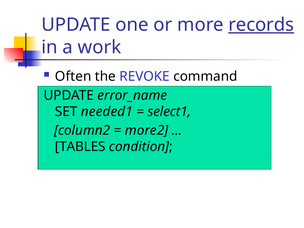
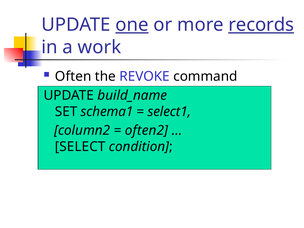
one underline: none -> present
error_name: error_name -> build_name
needed1: needed1 -> schema1
more2: more2 -> often2
TABLES: TABLES -> SELECT
